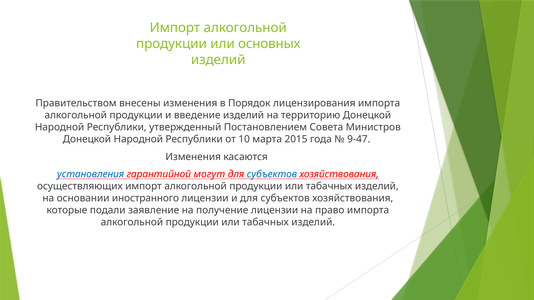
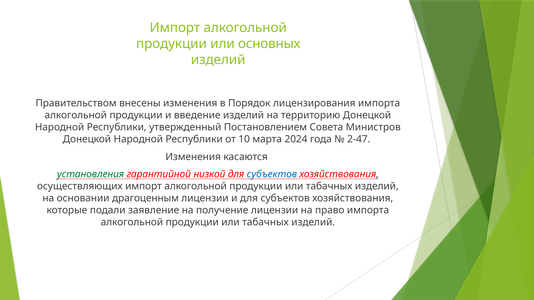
2015: 2015 -> 2024
9-47: 9-47 -> 2-47
установления colour: blue -> green
могут: могут -> низкой
иностранного: иностранного -> драгоценным
